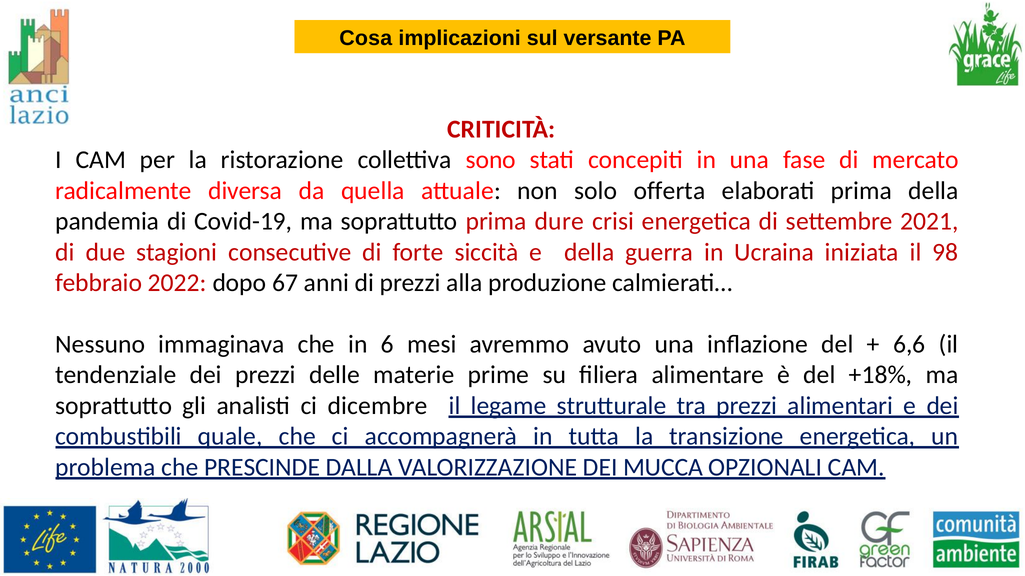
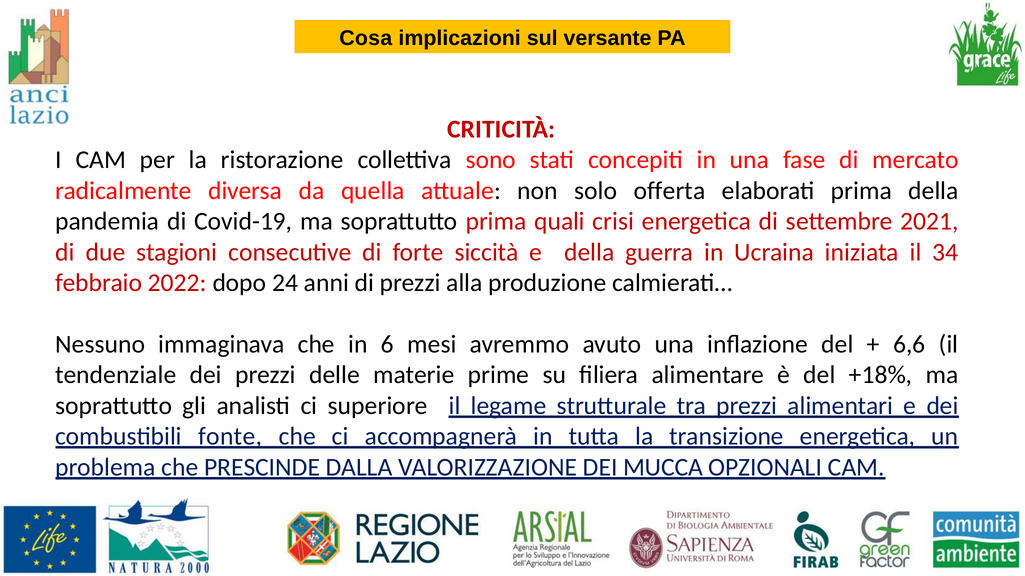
dure: dure -> quali
98: 98 -> 34
67: 67 -> 24
dicembre: dicembre -> superiore
quale: quale -> fonte
